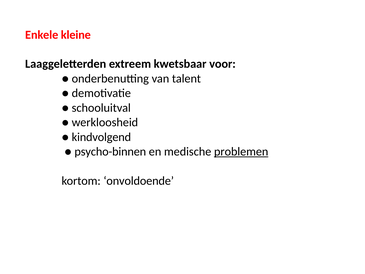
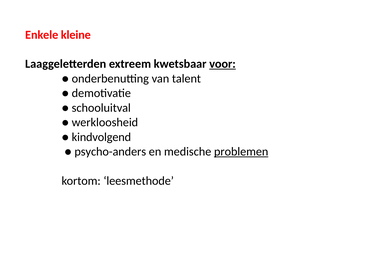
voor underline: none -> present
psycho-binnen: psycho-binnen -> psycho-anders
onvoldoende: onvoldoende -> leesmethode
